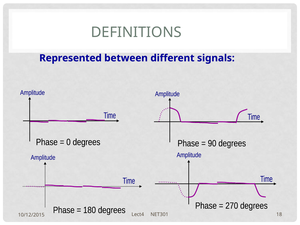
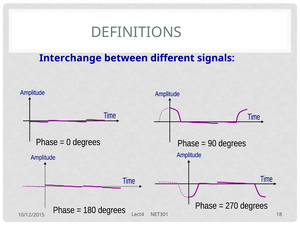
Represented: Represented -> Interchange
